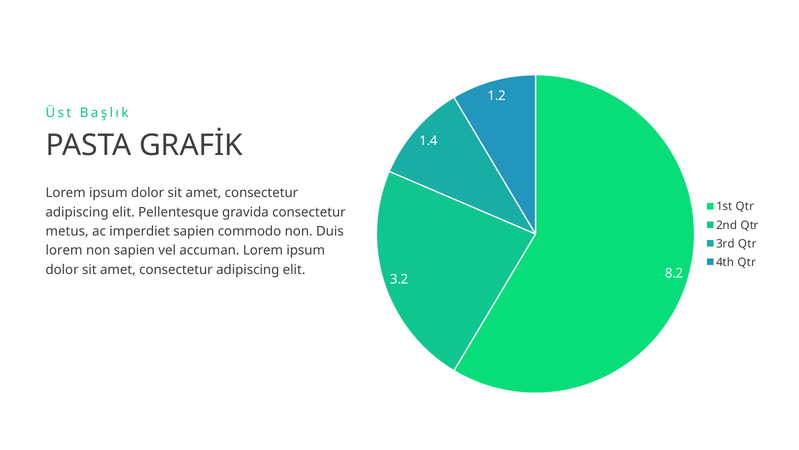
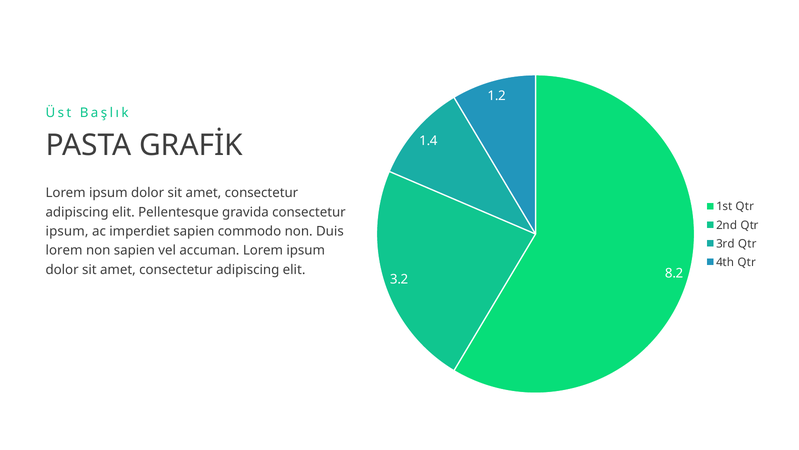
metus at (67, 231): metus -> ipsum
